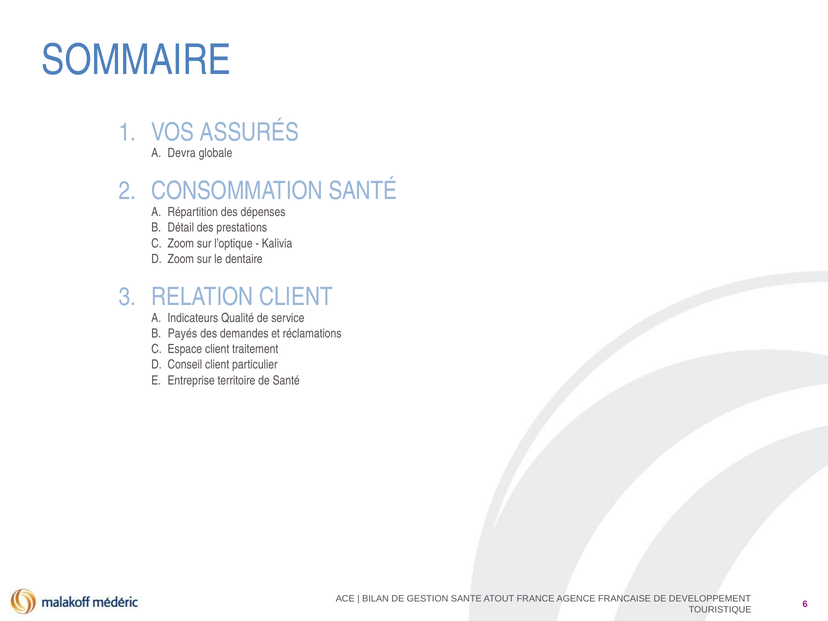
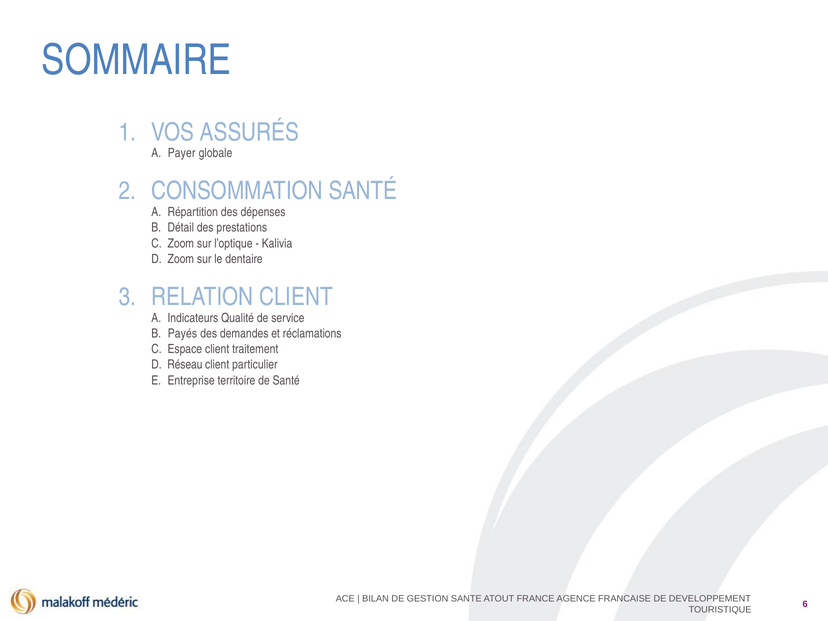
Devra: Devra -> Payer
Conseil: Conseil -> Réseau
